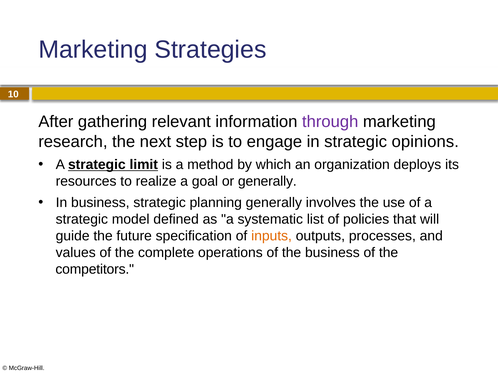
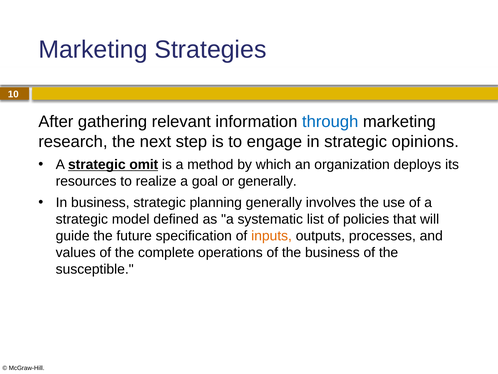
through colour: purple -> blue
limit: limit -> omit
competitors: competitors -> susceptible
